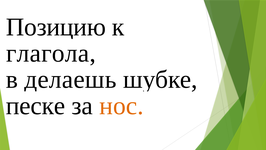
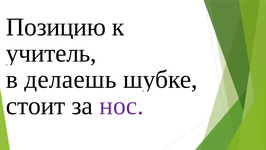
глагола: глагола -> учитель
песке: песке -> стоит
нос colour: orange -> purple
